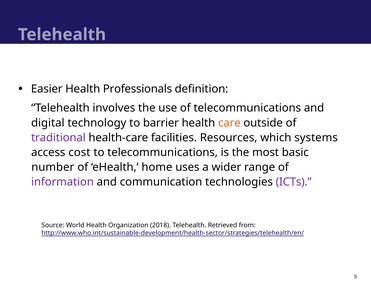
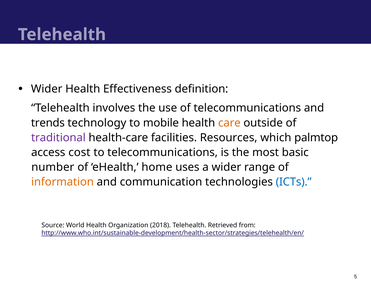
Easier at (47, 89): Easier -> Wider
Professionals: Professionals -> Effectiveness
digital: digital -> trends
barrier: barrier -> mobile
systems: systems -> palmtop
information colour: purple -> orange
ICTs colour: purple -> blue
